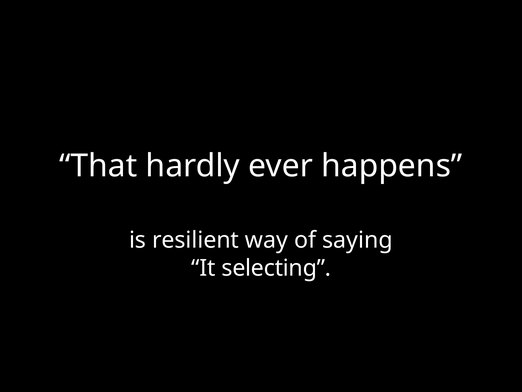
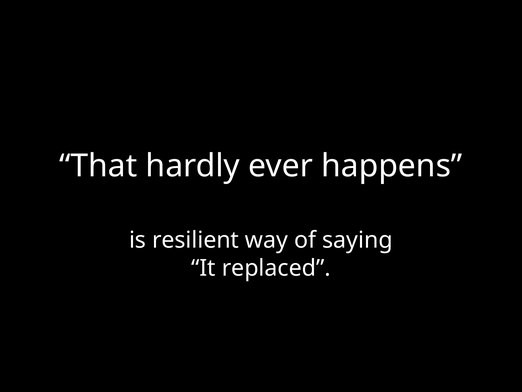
selecting: selecting -> replaced
